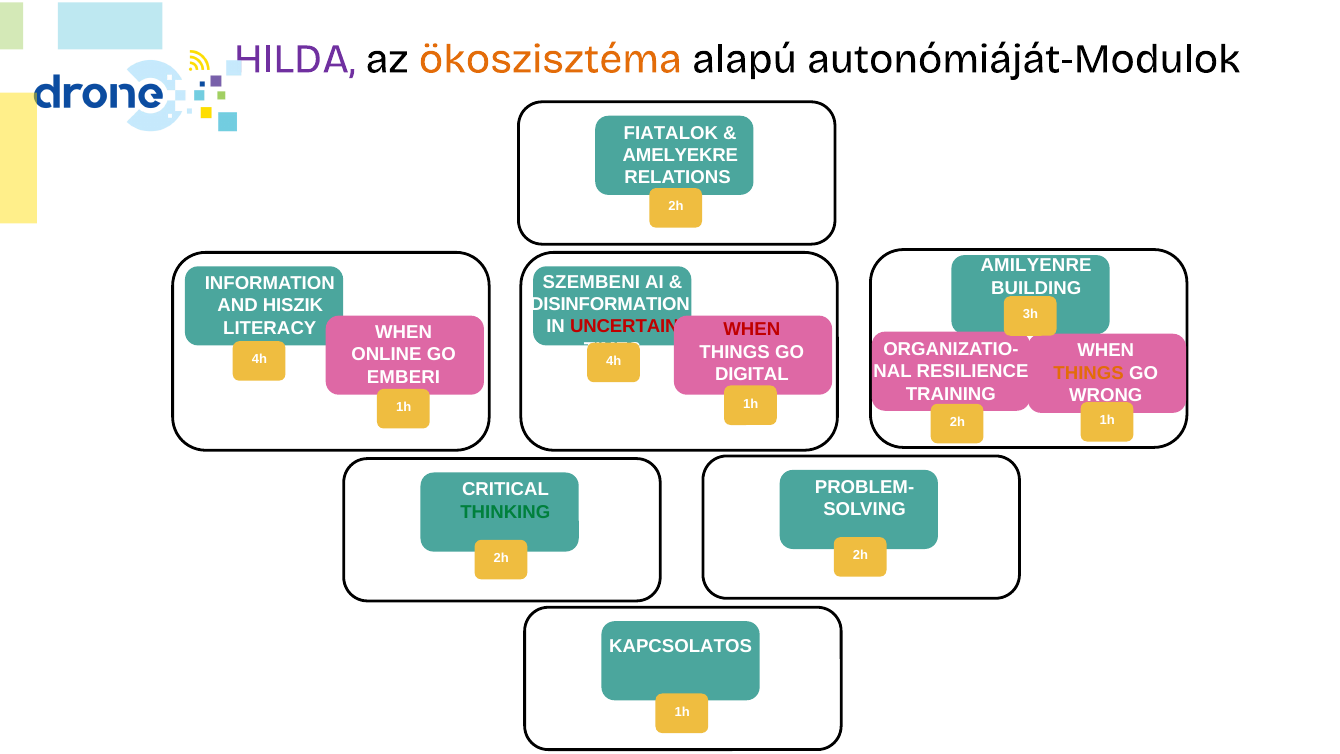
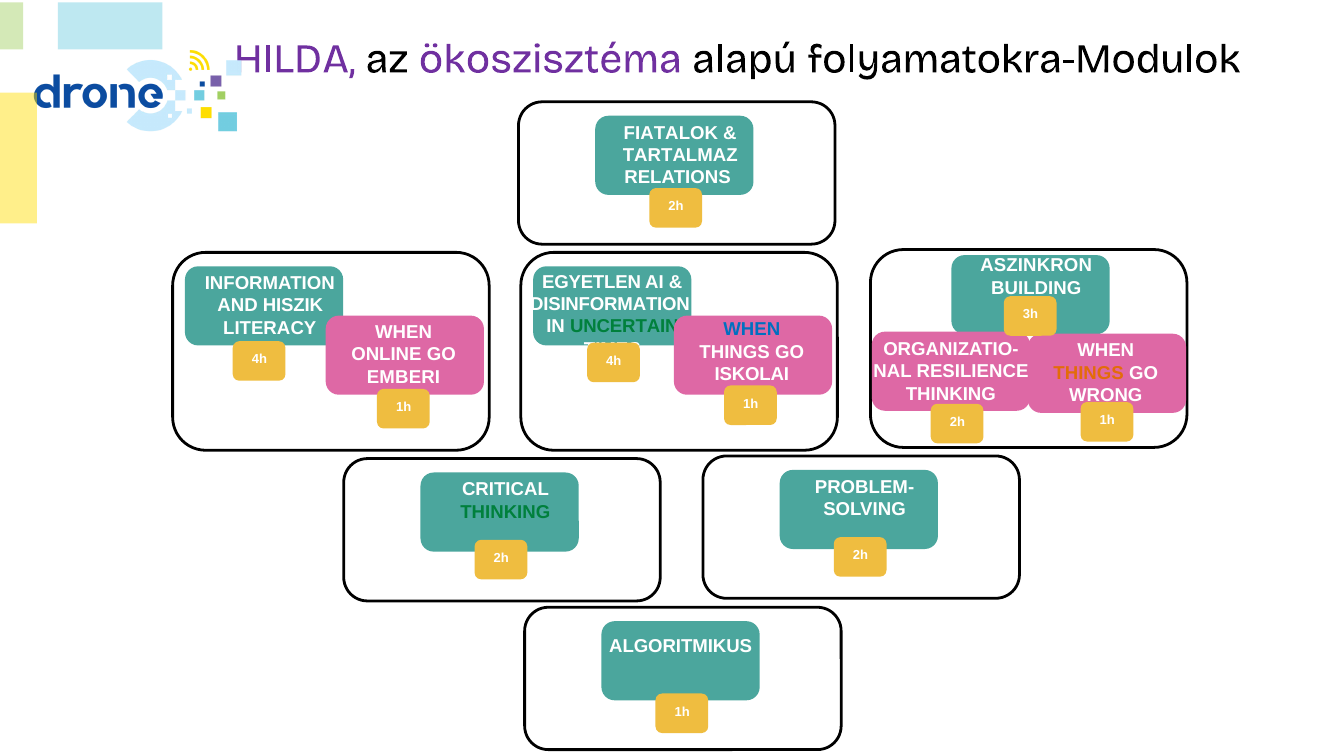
ökoszisztéma colour: orange -> purple
autonómiáját-Modulok: autonómiáját-Modulok -> folyamatokra-Modulok
AMELYEKRE: AMELYEKRE -> TARTALMAZ
AMILYENRE: AMILYENRE -> ASZINKRON
SZEMBENI: SZEMBENI -> EGYETLEN
UNCERTAIN colour: red -> green
WHEN at (752, 330) colour: red -> blue
DIGITAL: DIGITAL -> ISKOLAI
TRAINING at (951, 394): TRAINING -> THINKING
KAPCSOLATOS: KAPCSOLATOS -> ALGORITMIKUS
